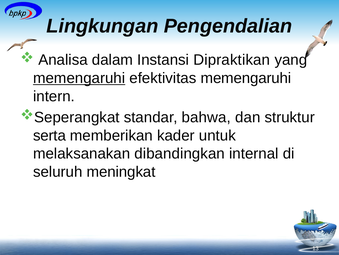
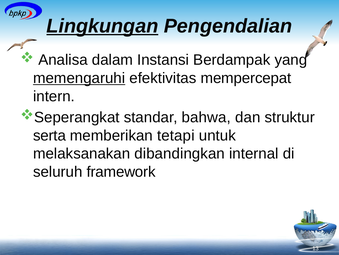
Lingkungan underline: none -> present
Dipraktikan: Dipraktikan -> Berdampak
efektivitas memengaruhi: memengaruhi -> mempercepat
kader: kader -> tetapi
meningkat: meningkat -> framework
